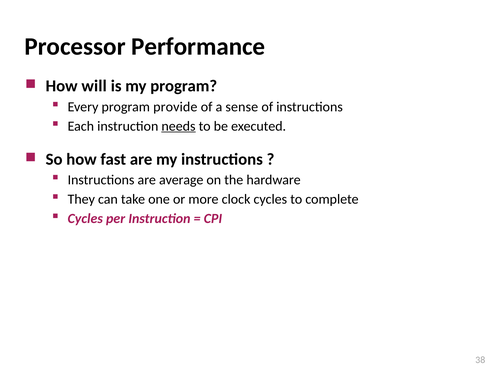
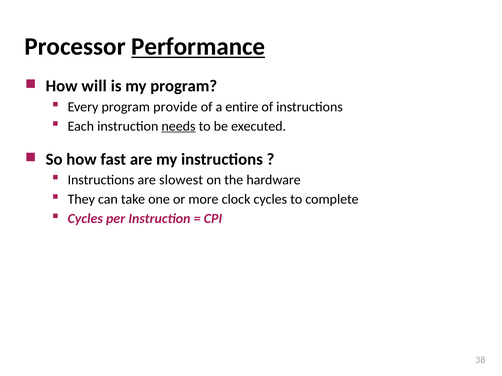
Performance underline: none -> present
sense: sense -> entire
average: average -> slowest
